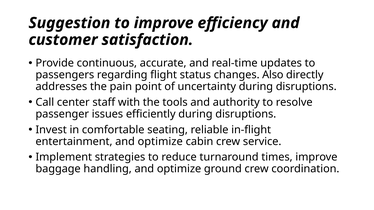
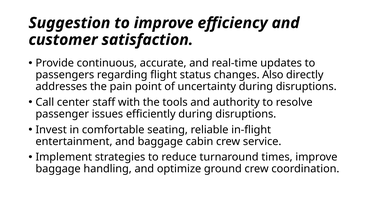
entertainment and optimize: optimize -> baggage
